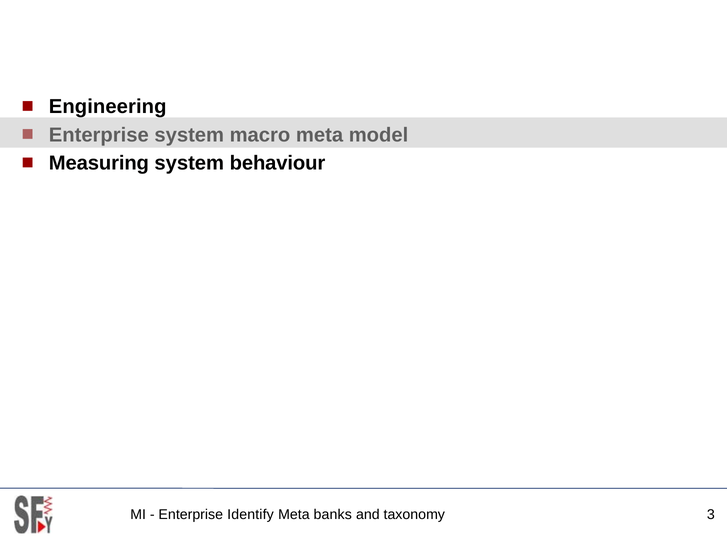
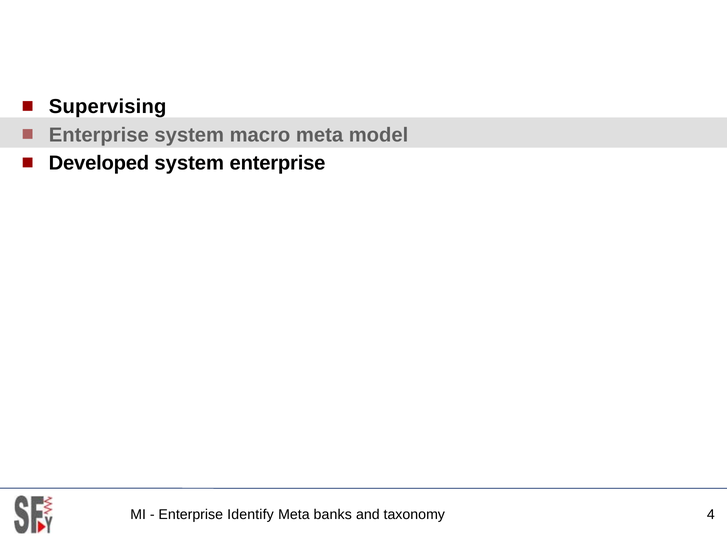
Engineering: Engineering -> Supervising
Measuring: Measuring -> Developed
system behaviour: behaviour -> enterprise
3: 3 -> 4
